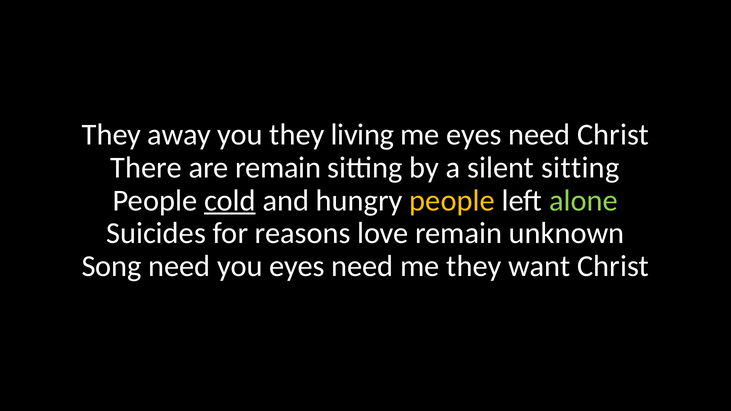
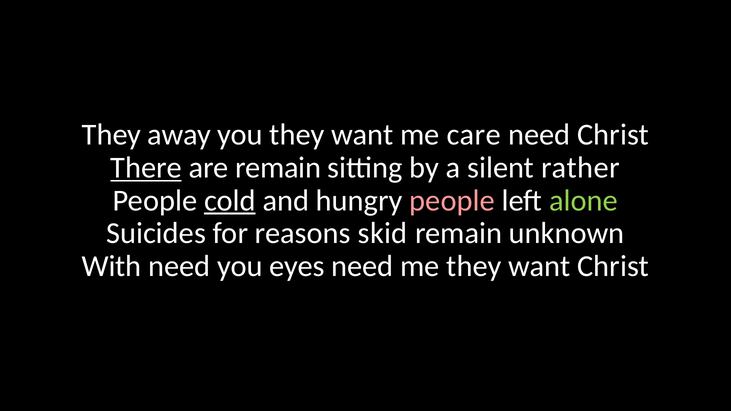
you they living: living -> want
me eyes: eyes -> care
There underline: none -> present
silent sitting: sitting -> rather
people at (452, 201) colour: yellow -> pink
love: love -> skid
Song: Song -> With
